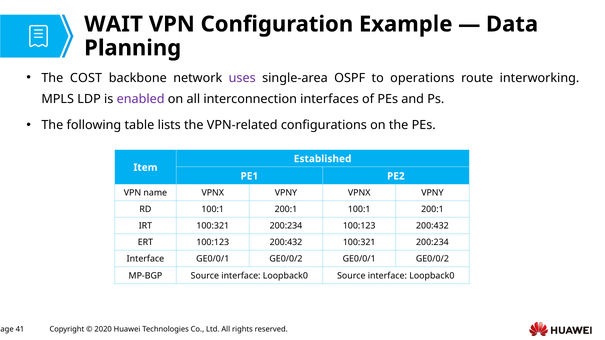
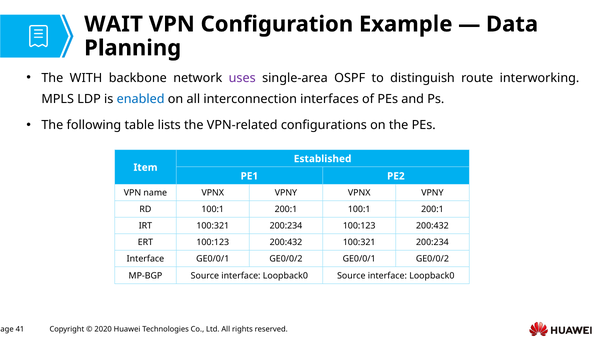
COST: COST -> WITH
operations: operations -> distinguish
enabled colour: purple -> blue
